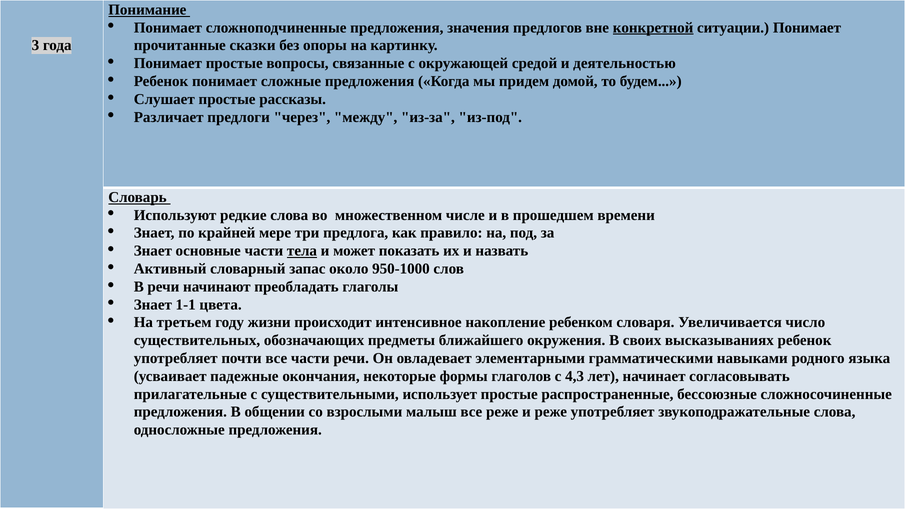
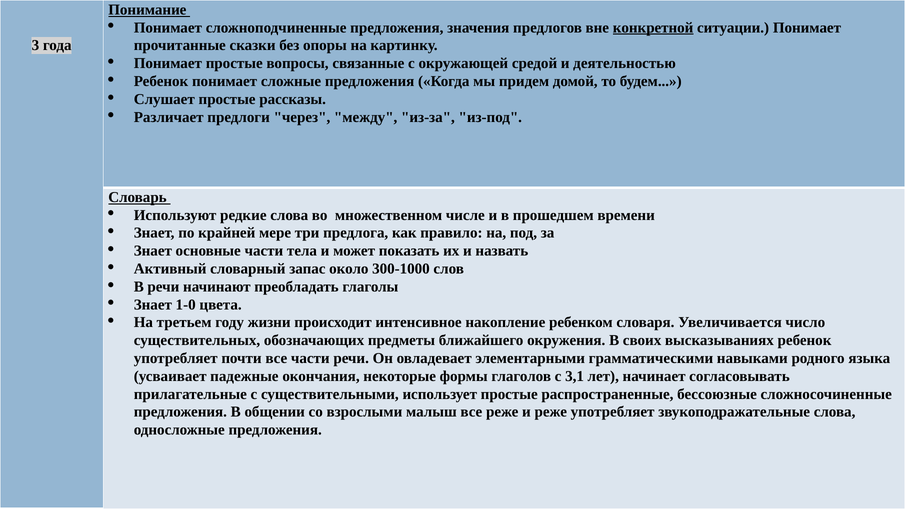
тела underline: present -> none
950-1000: 950-1000 -> 300-1000
1-1: 1-1 -> 1-0
4,3: 4,3 -> 3,1
